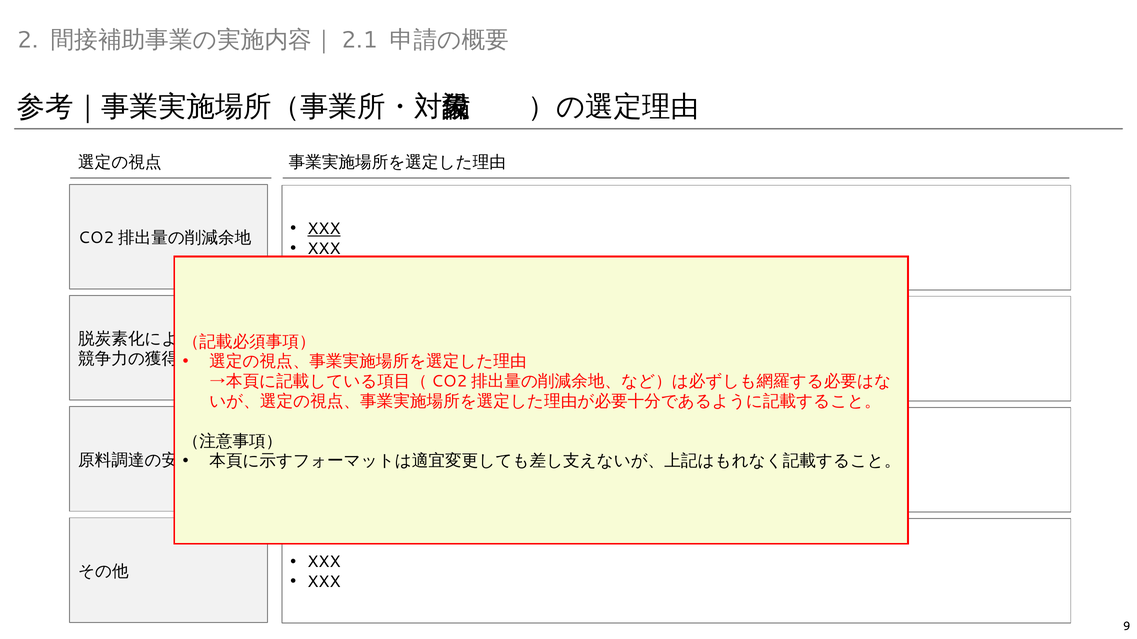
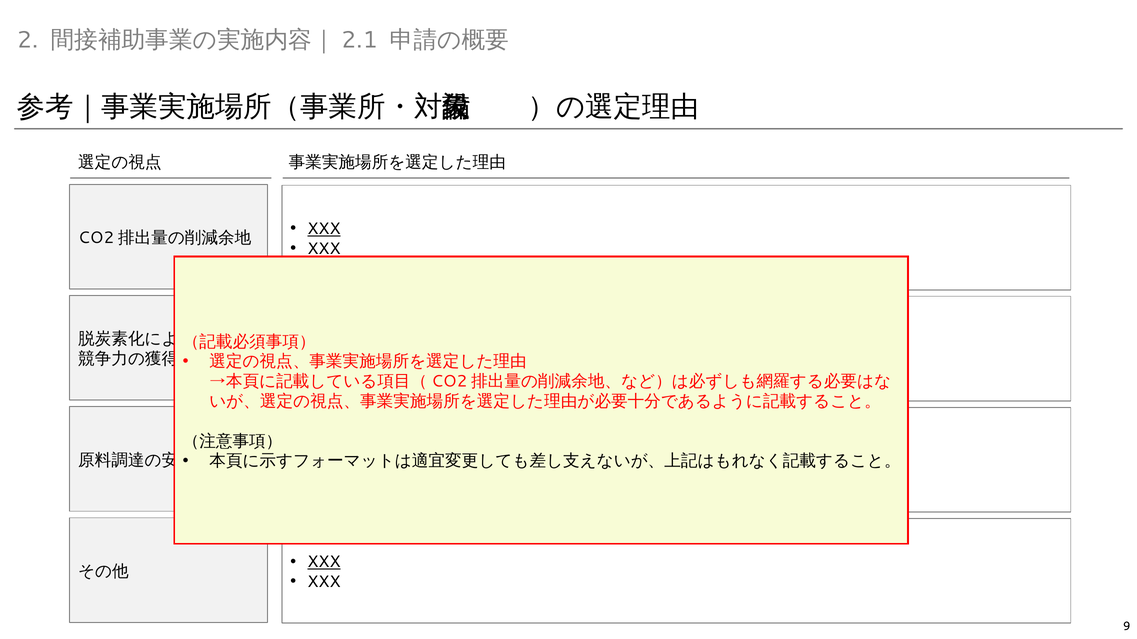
XXX at (324, 562) underline: none -> present
